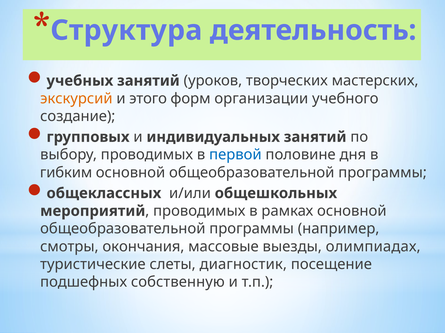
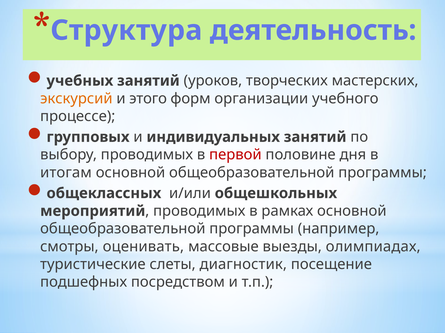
создание: создание -> процессе
первой colour: blue -> red
гибким: гибким -> итогам
окончания: окончания -> оценивать
собственную: собственную -> посредством
